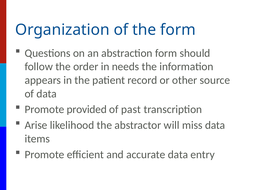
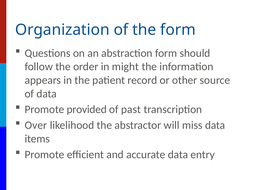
needs: needs -> might
Arise: Arise -> Over
